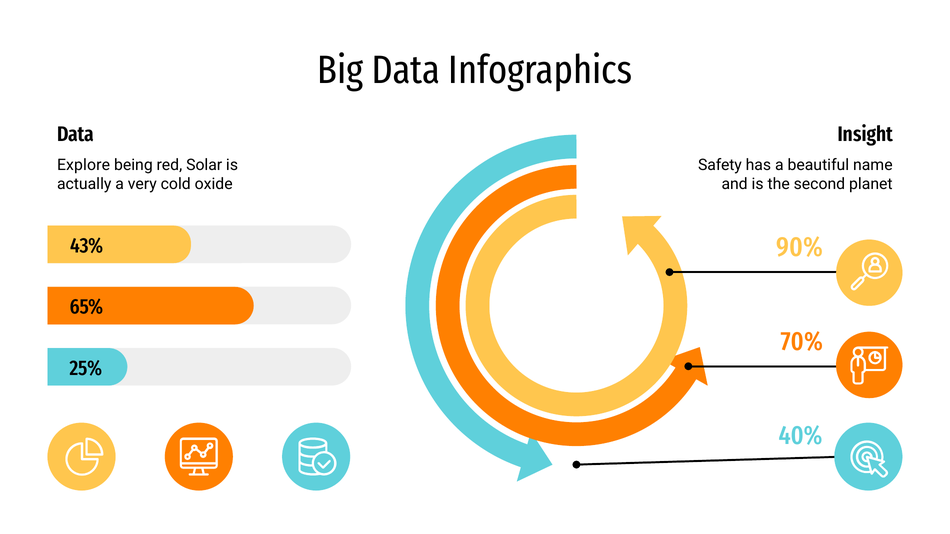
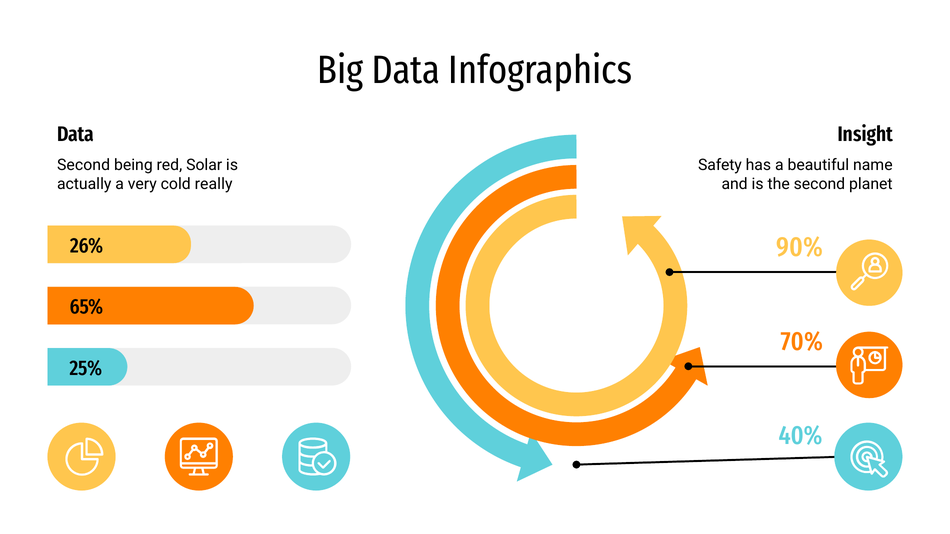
Explore at (84, 165): Explore -> Second
oxide: oxide -> really
43%: 43% -> 26%
